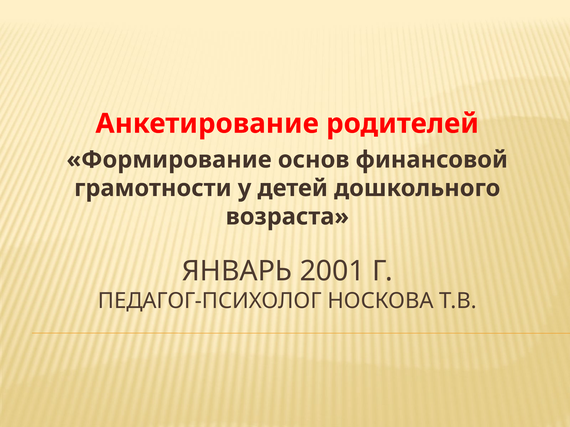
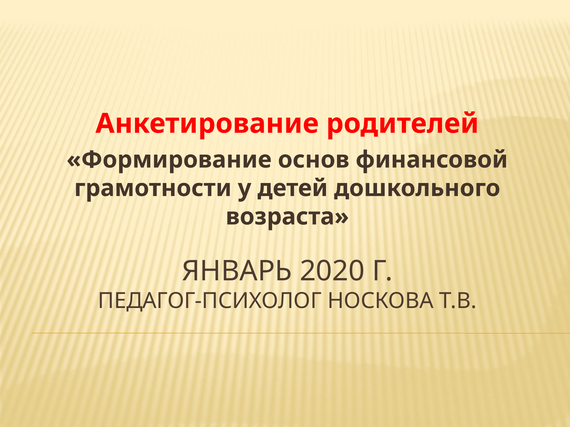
2001: 2001 -> 2020
